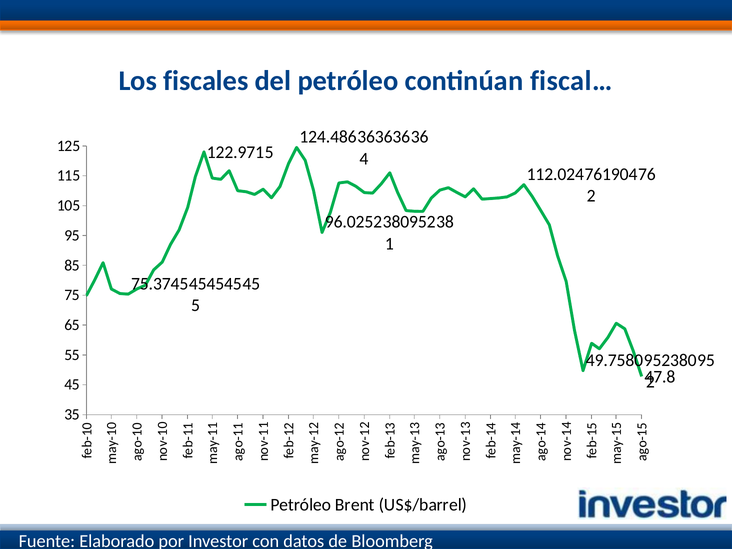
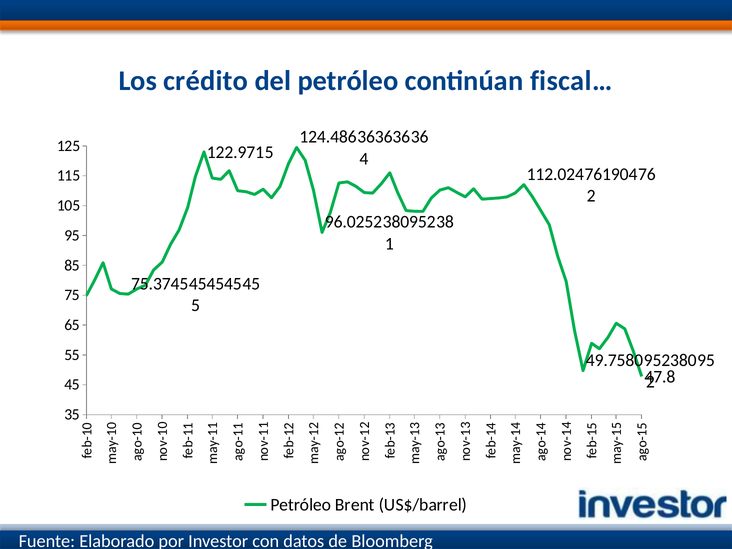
fiscales: fiscales -> crédito
